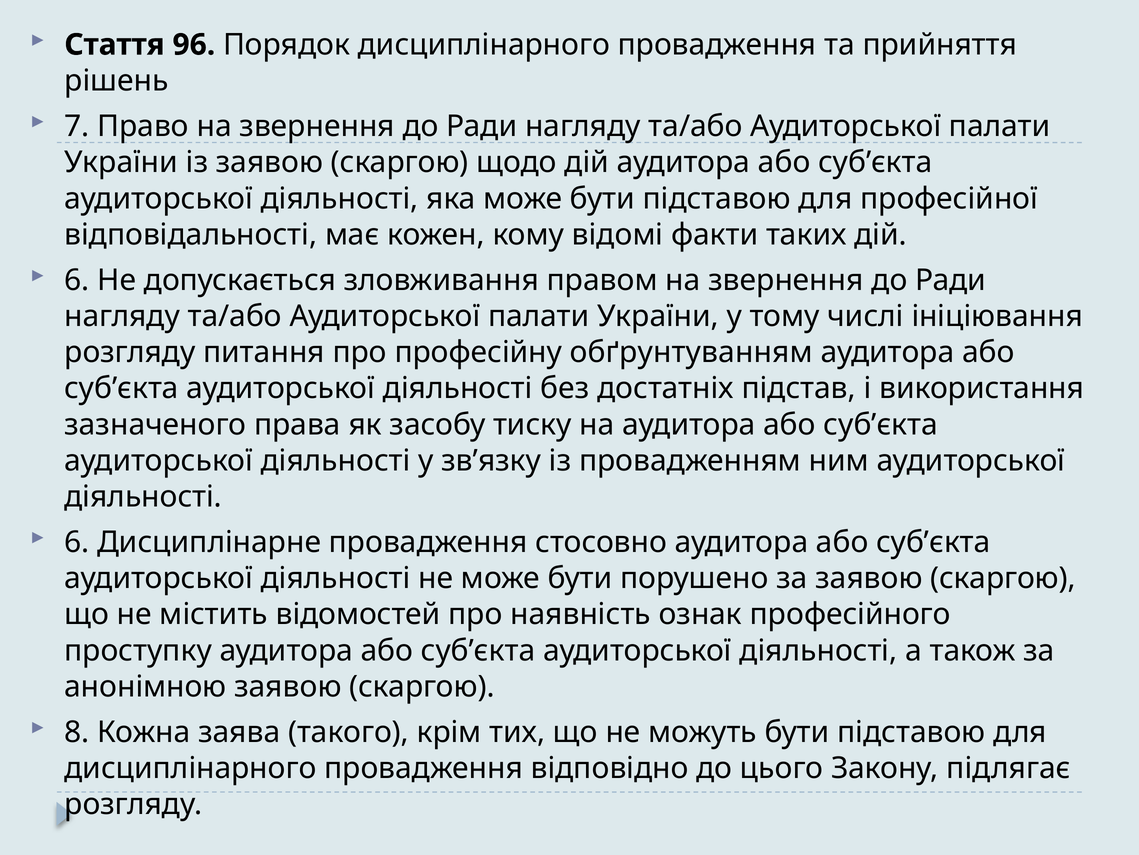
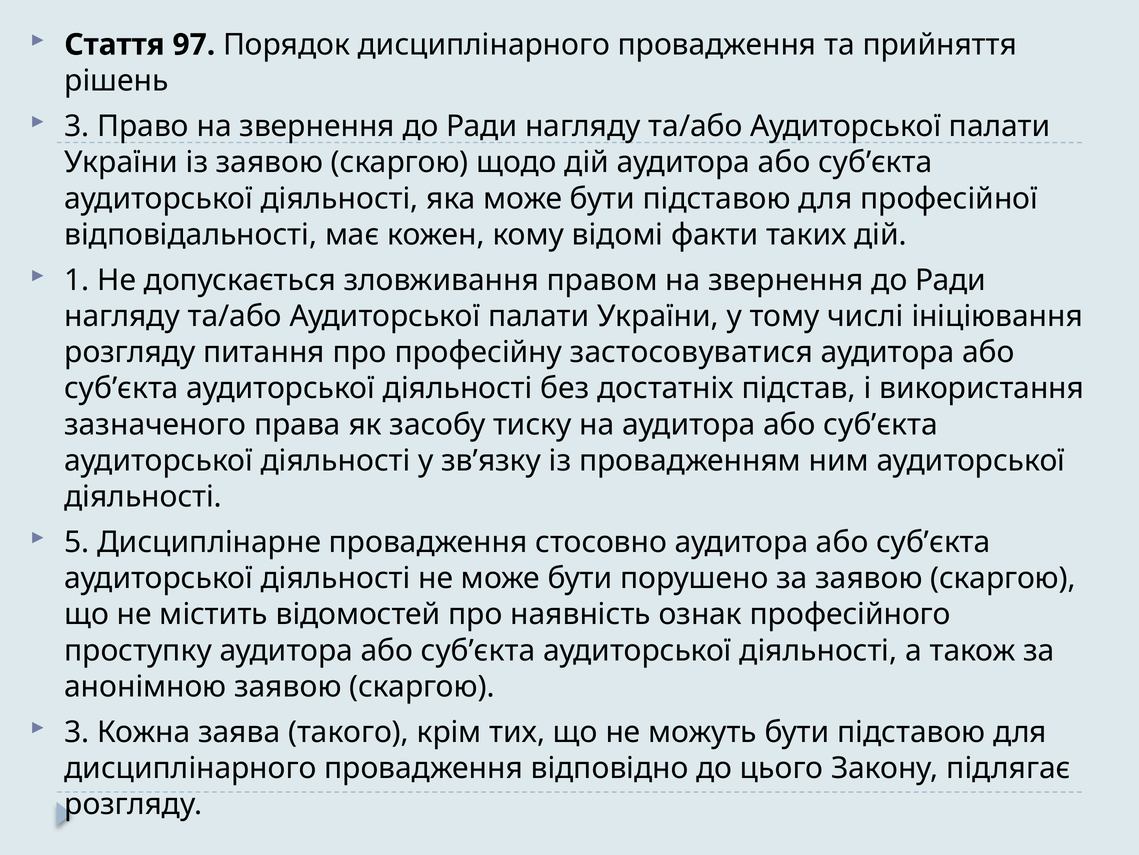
96: 96 -> 97
7 at (77, 126): 7 -> 3
6 at (77, 280): 6 -> 1
обґрунтуванням: обґрунтуванням -> застосовуватися
6 at (77, 542): 6 -> 5
8 at (77, 732): 8 -> 3
